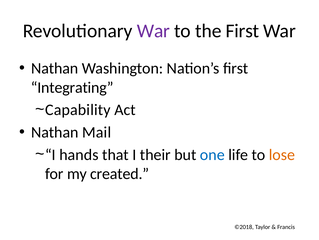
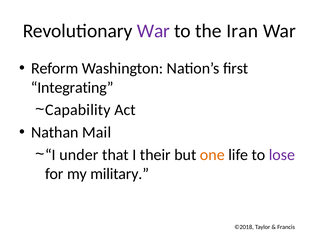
the First: First -> Iran
Nathan at (55, 68): Nathan -> Reform
hands: hands -> under
one colour: blue -> orange
lose colour: orange -> purple
created: created -> military
